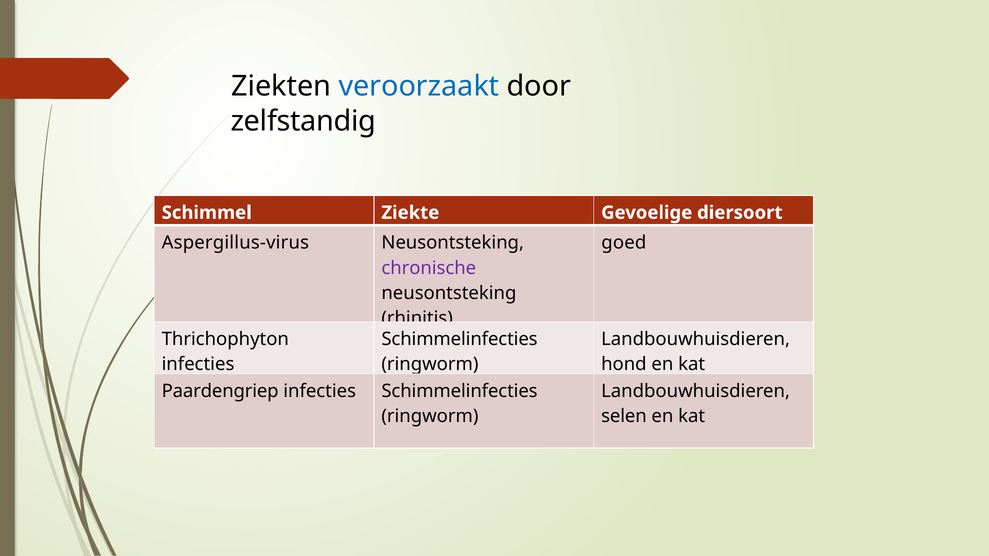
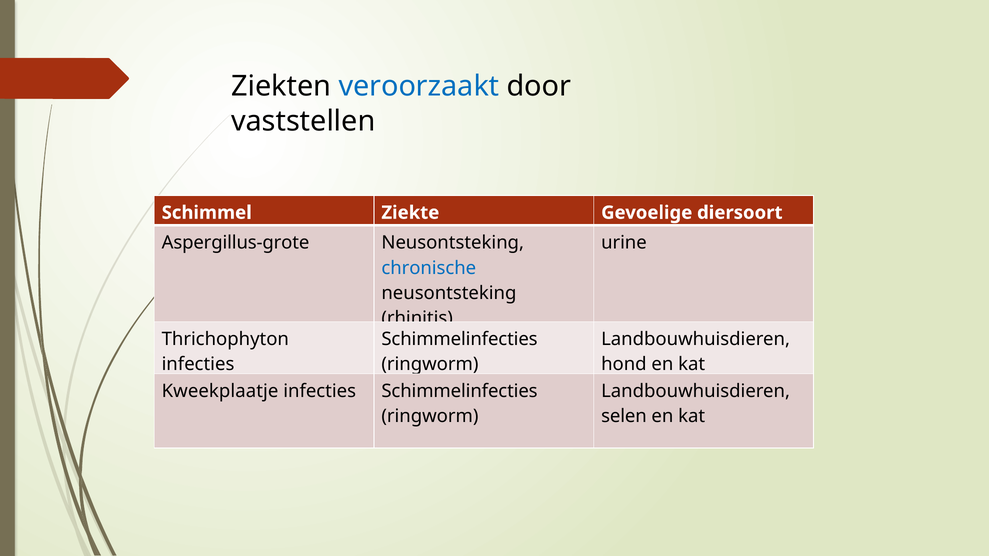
zelfstandig: zelfstandig -> vaststellen
Aspergillus-virus: Aspergillus-virus -> Aspergillus-grote
goed: goed -> urine
chronische colour: purple -> blue
Paardengriep: Paardengriep -> Kweekplaatje
